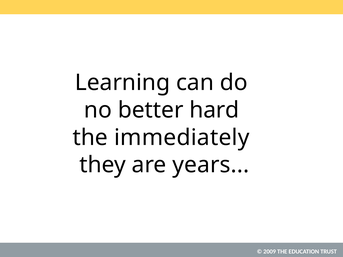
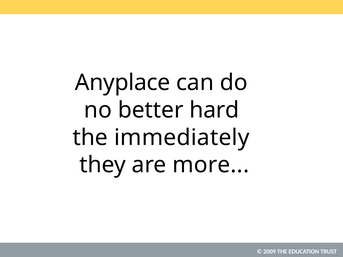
Learning: Learning -> Anyplace
years: years -> more
